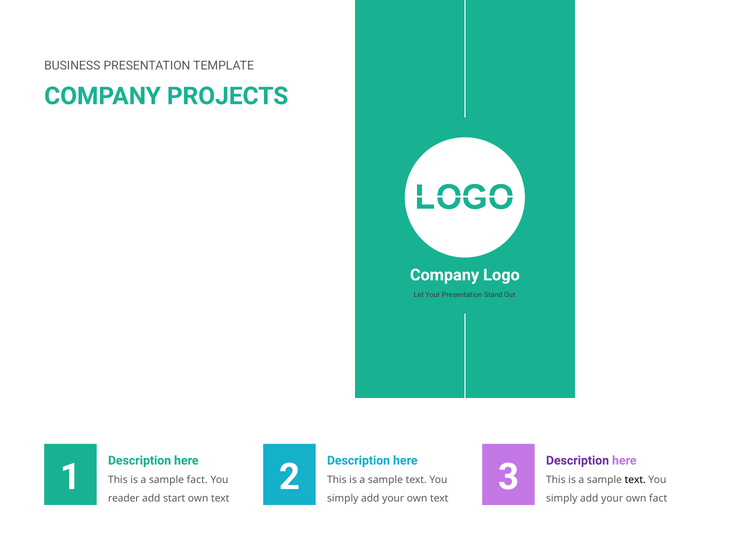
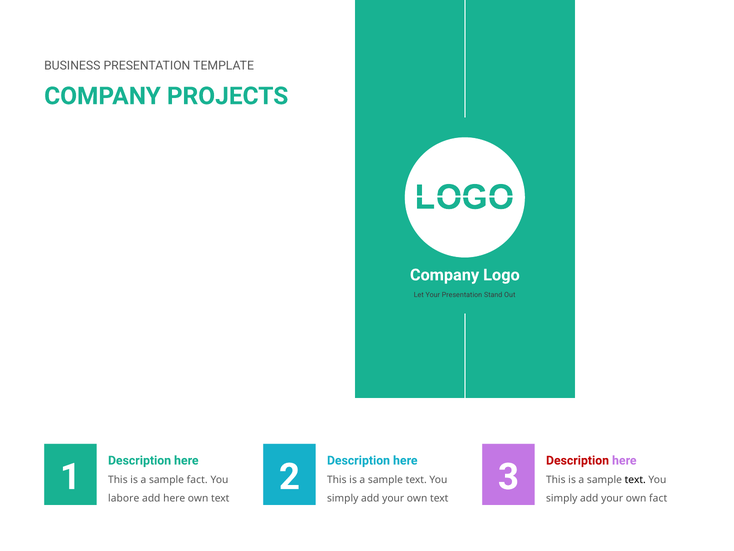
Description at (578, 460) colour: purple -> red
reader: reader -> labore
add start: start -> here
